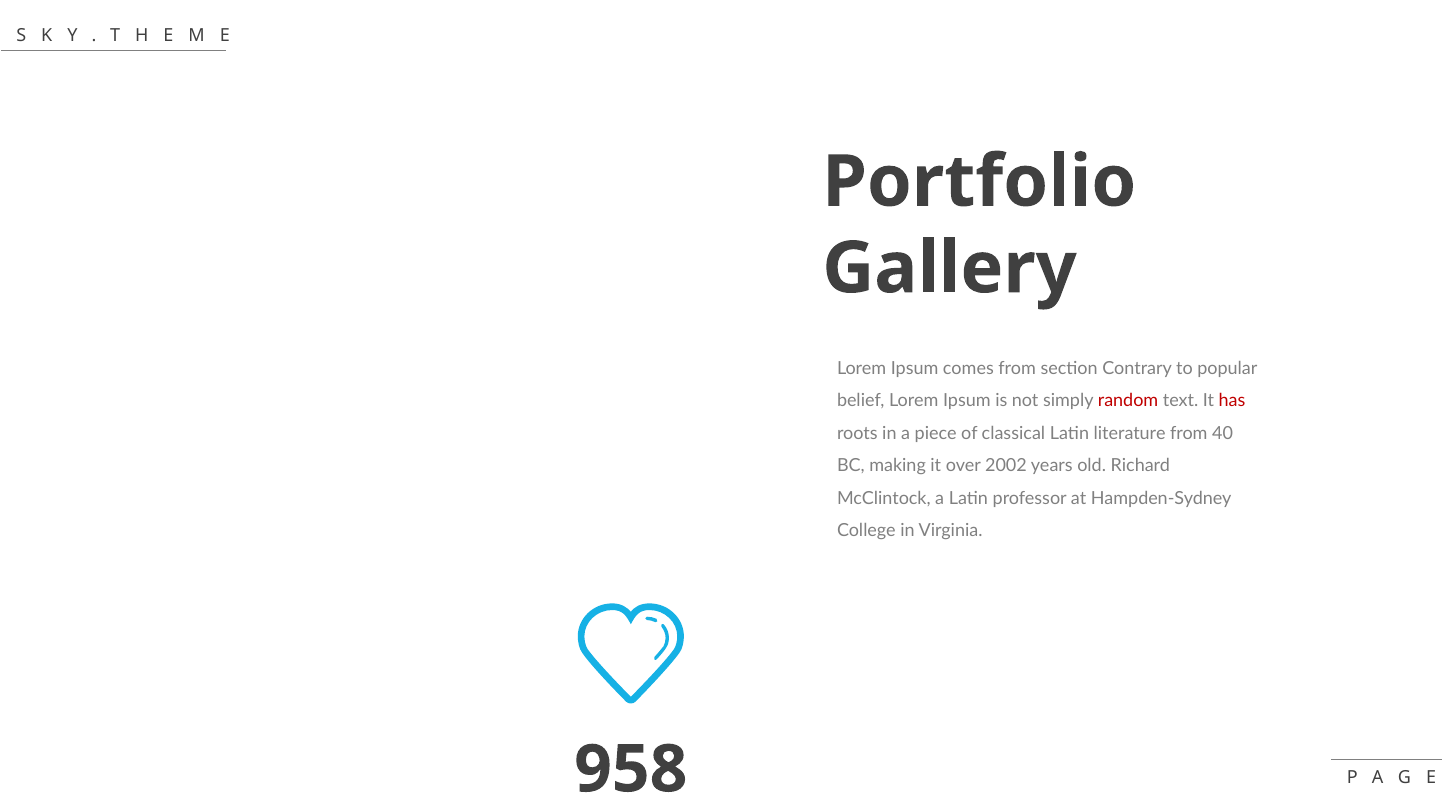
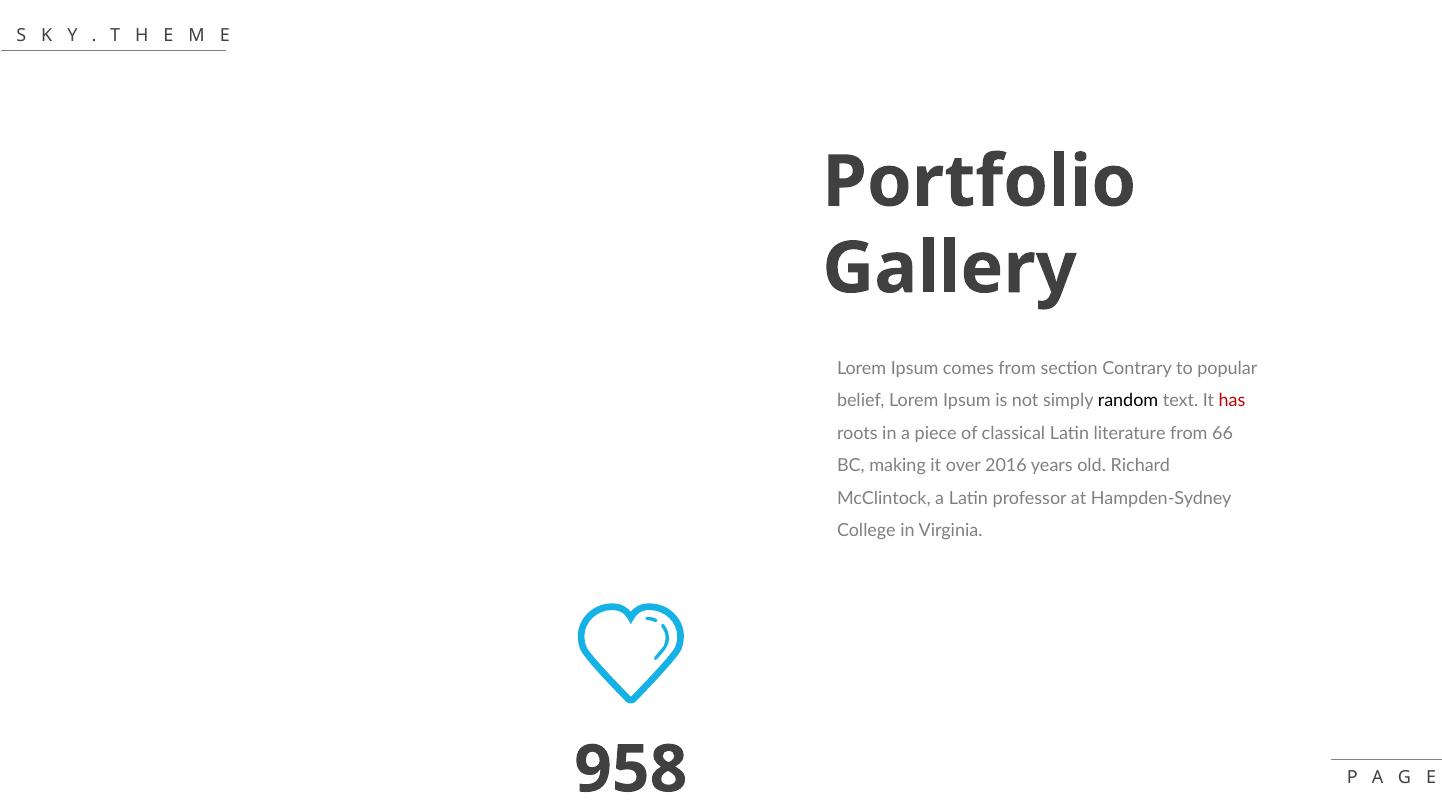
random colour: red -> black
40: 40 -> 66
2002: 2002 -> 2016
